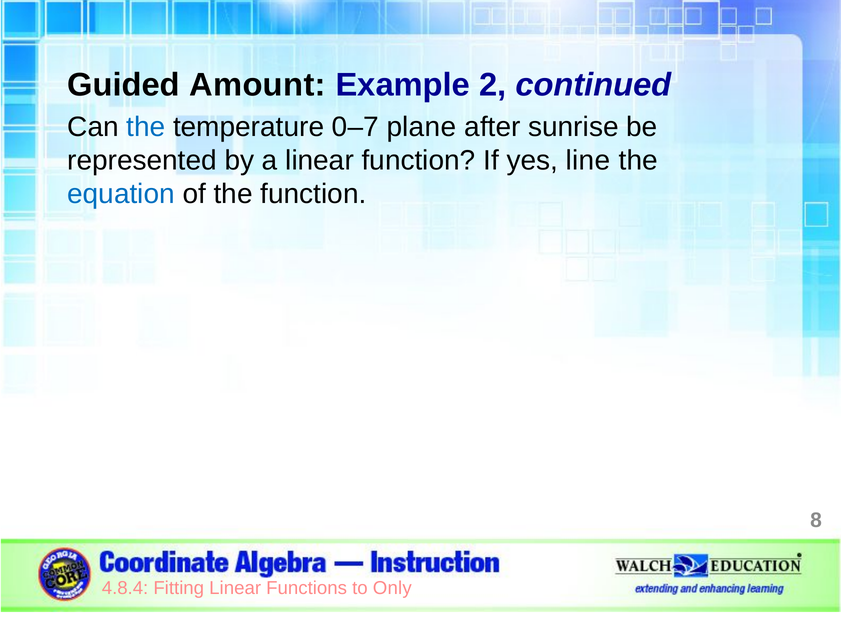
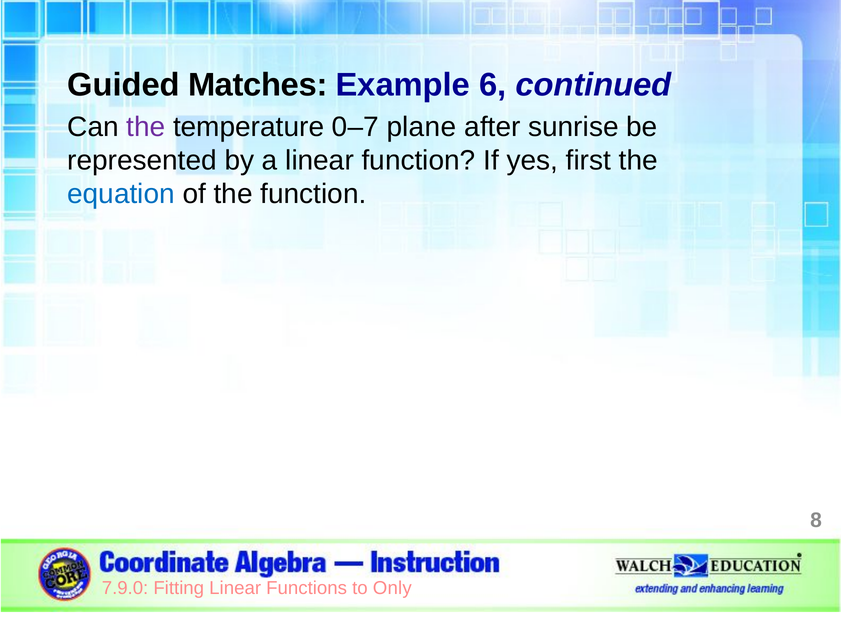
Amount: Amount -> Matches
2: 2 -> 6
the at (146, 127) colour: blue -> purple
line: line -> first
4.8.4: 4.8.4 -> 7.9.0
